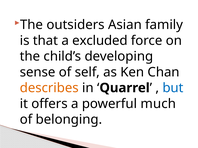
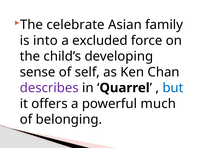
outsiders: outsiders -> celebrate
that: that -> into
describes colour: orange -> purple
